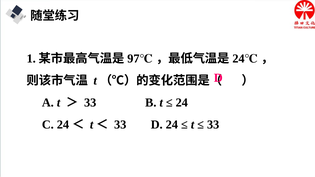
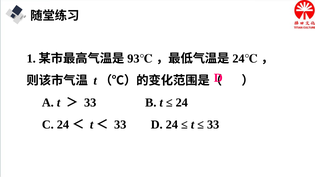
97: 97 -> 93
